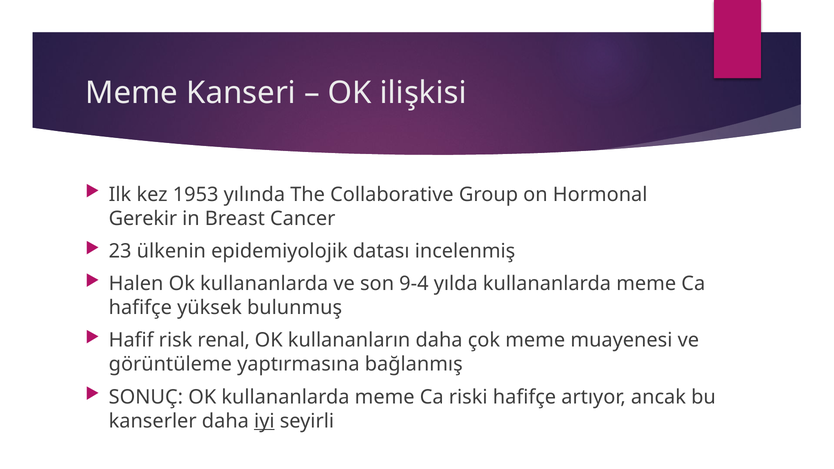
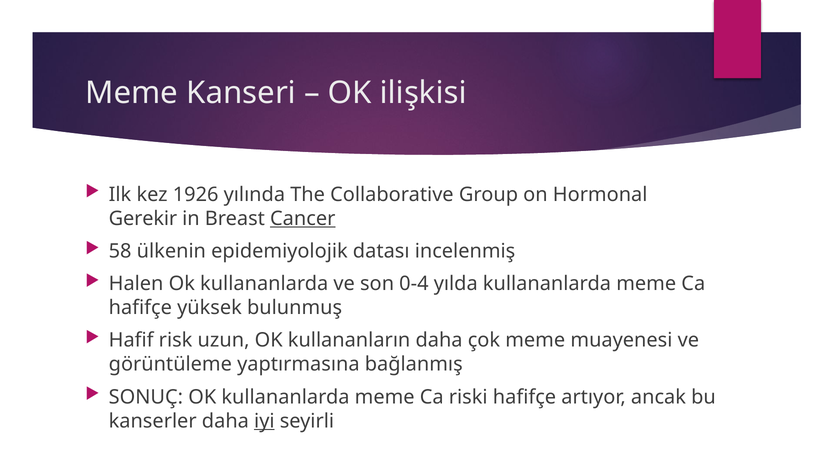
1953: 1953 -> 1926
Cancer underline: none -> present
23: 23 -> 58
9-4: 9-4 -> 0-4
renal: renal -> uzun
